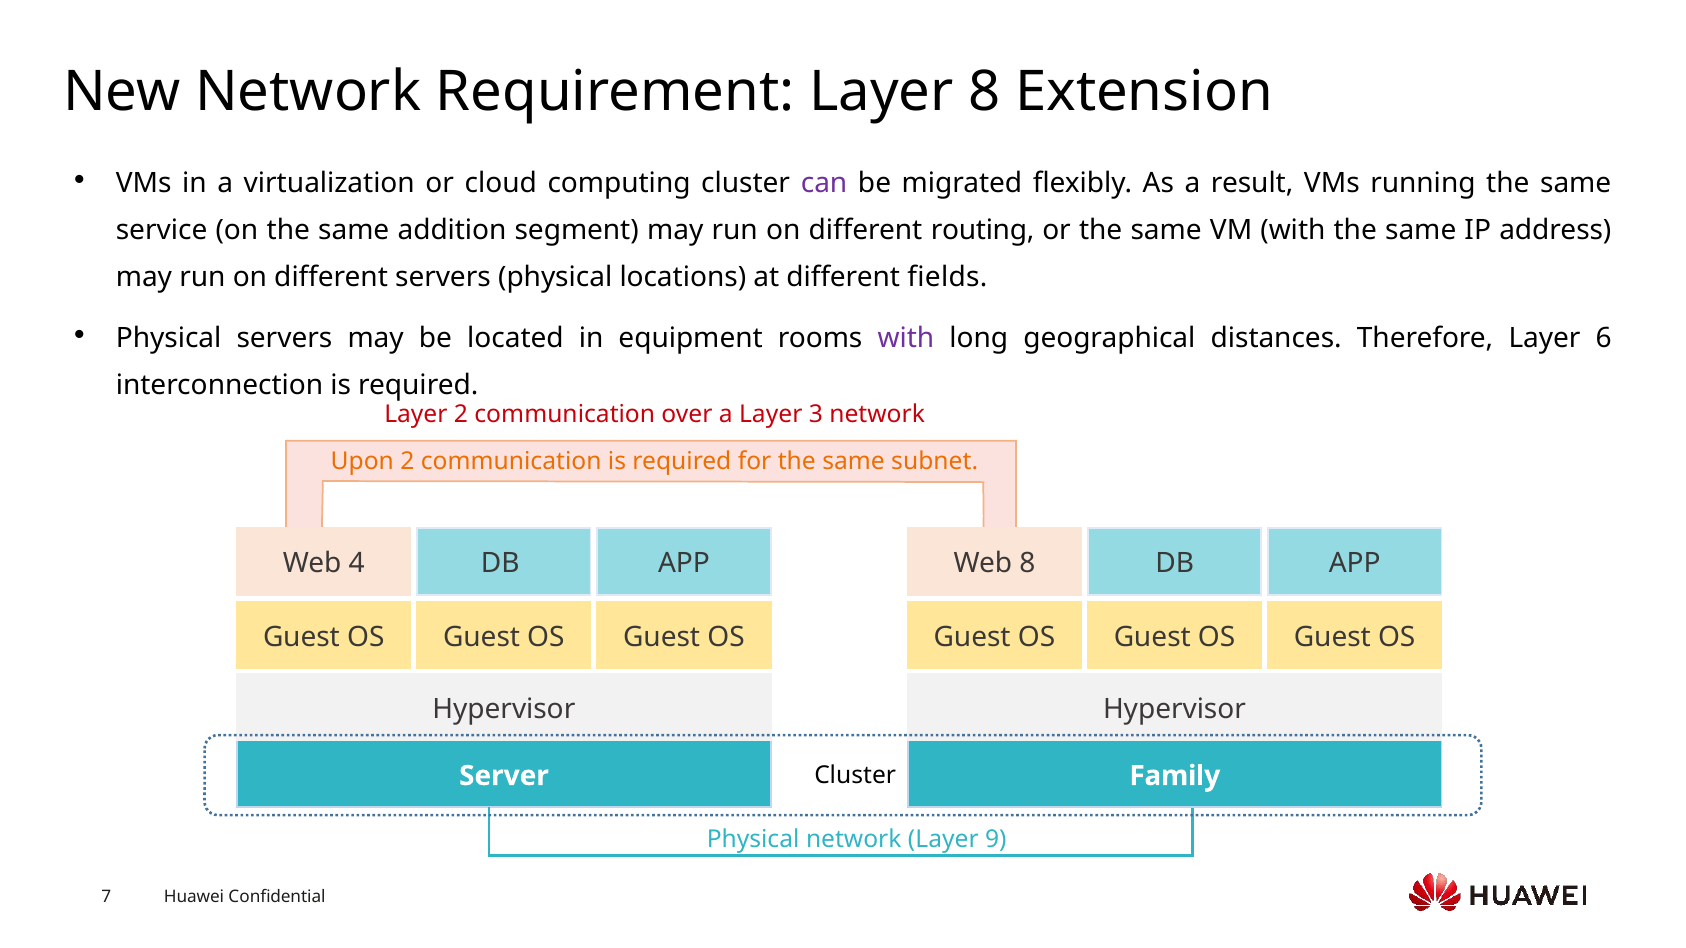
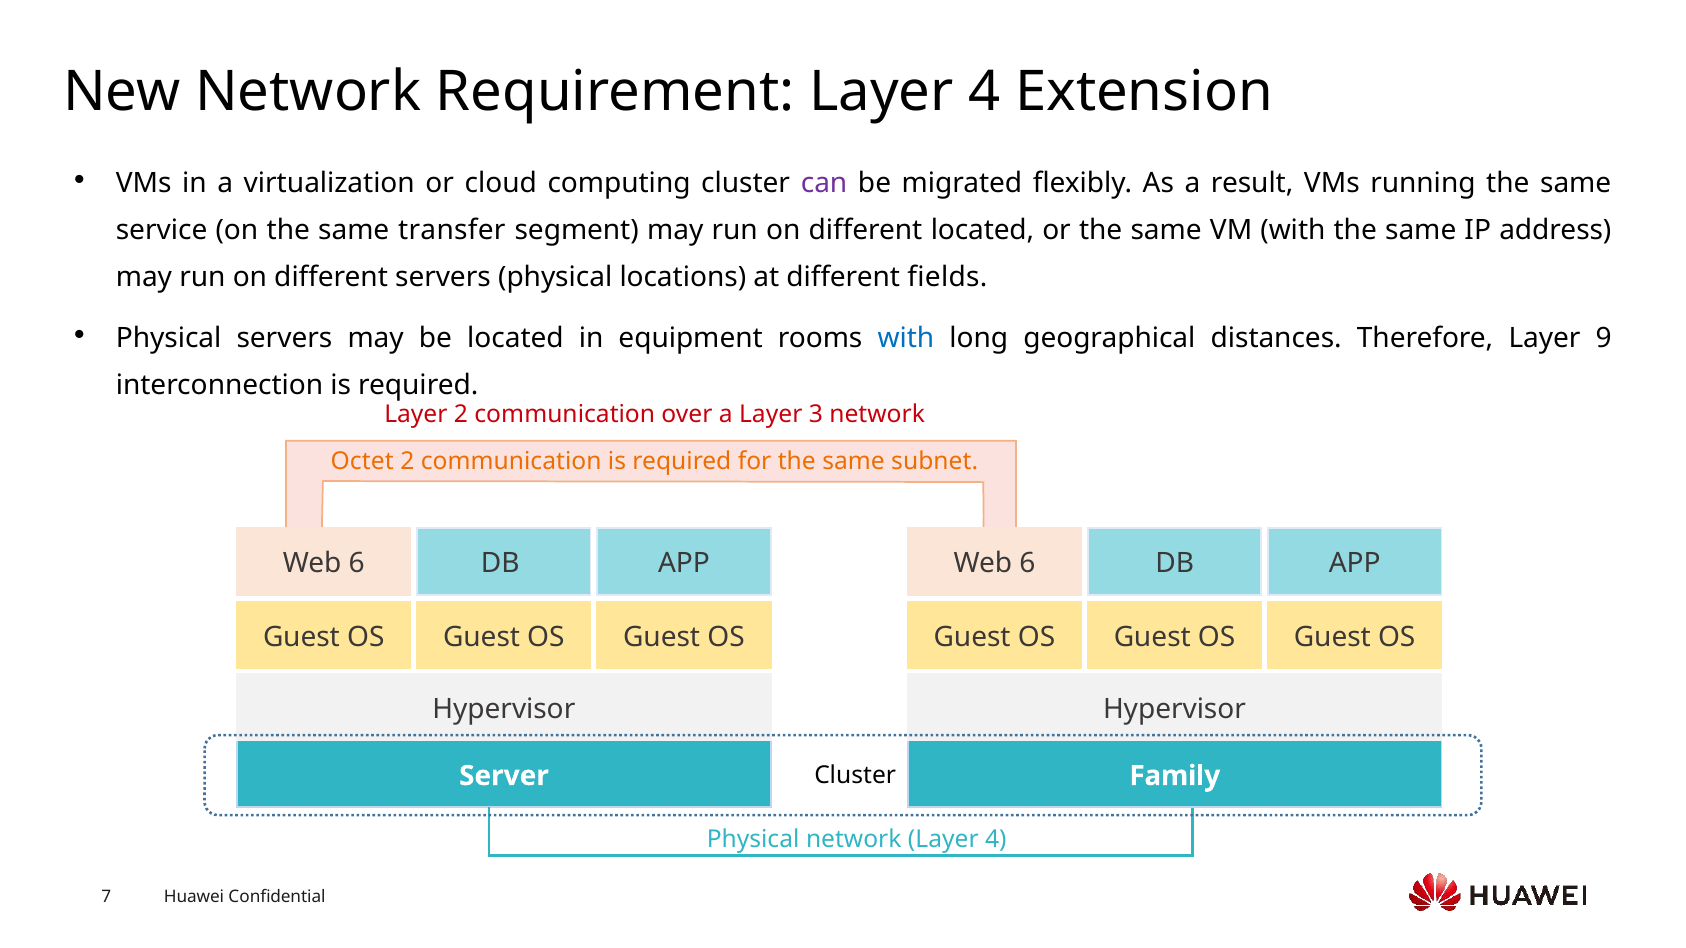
Requirement Layer 8: 8 -> 4
addition: addition -> transfer
different routing: routing -> located
with at (906, 339) colour: purple -> blue
6: 6 -> 9
Upon: Upon -> Octet
4 at (357, 564): 4 -> 6
8 at (1027, 564): 8 -> 6
network Layer 9: 9 -> 4
